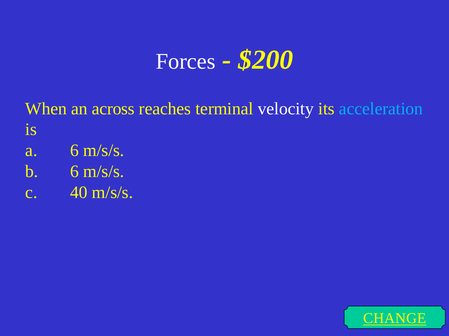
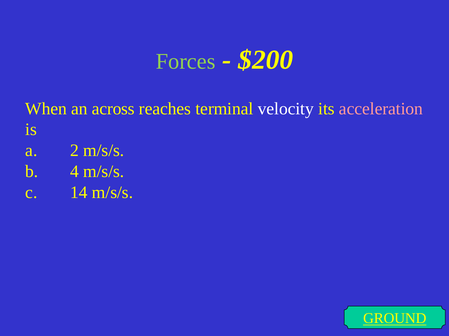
Forces colour: white -> light green
acceleration colour: light blue -> pink
a 6: 6 -> 2
b 6: 6 -> 4
40: 40 -> 14
CHANGE: CHANGE -> GROUND
